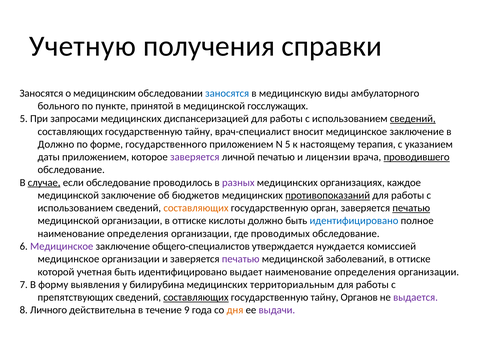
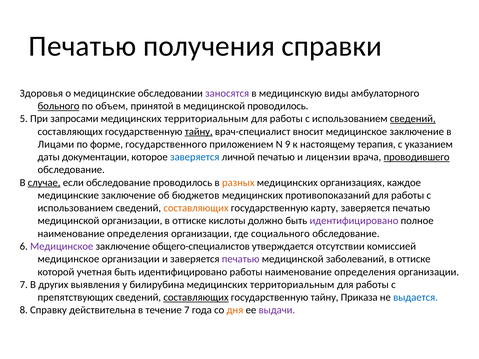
Учетную at (82, 46): Учетную -> Печатью
Заносятся at (41, 93): Заносятся -> Здоровья
о медицинским: медицинским -> медицинские
заносятся at (227, 93) colour: blue -> purple
больного underline: none -> present
пункте: пункте -> объем
медицинской госслужащих: госслужащих -> проводилось
диспансеризацией at (206, 119): диспансеризацией -> территориальным
тайну at (199, 132) underline: none -> present
Должно at (56, 144): Должно -> Лицами
N 5: 5 -> 9
даты приложением: приложением -> документации
заверяется at (195, 157) colour: purple -> blue
разных colour: purple -> orange
медицинской at (68, 195): медицинской -> медицинские
противопоказаний underline: present -> none
орган: орган -> карту
печатью at (411, 208) underline: present -> none
идентифицировано at (354, 221) colour: blue -> purple
проводимых: проводимых -> социального
нуждается: нуждается -> отсутствии
идентифицировано выдает: выдает -> работы
форму: форму -> других
Органов: Органов -> Приказа
выдается colour: purple -> blue
Личного: Личного -> Справку
течение 9: 9 -> 7
